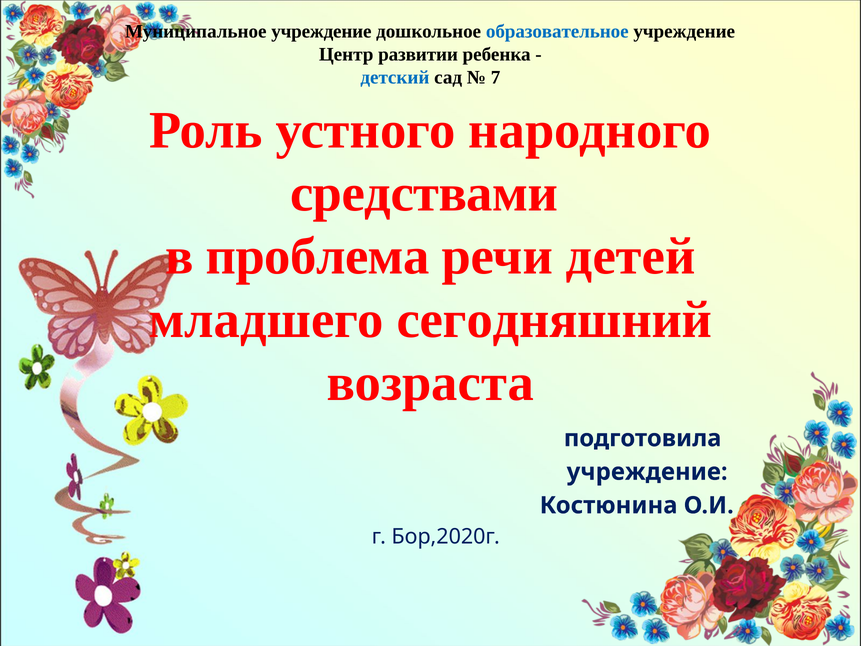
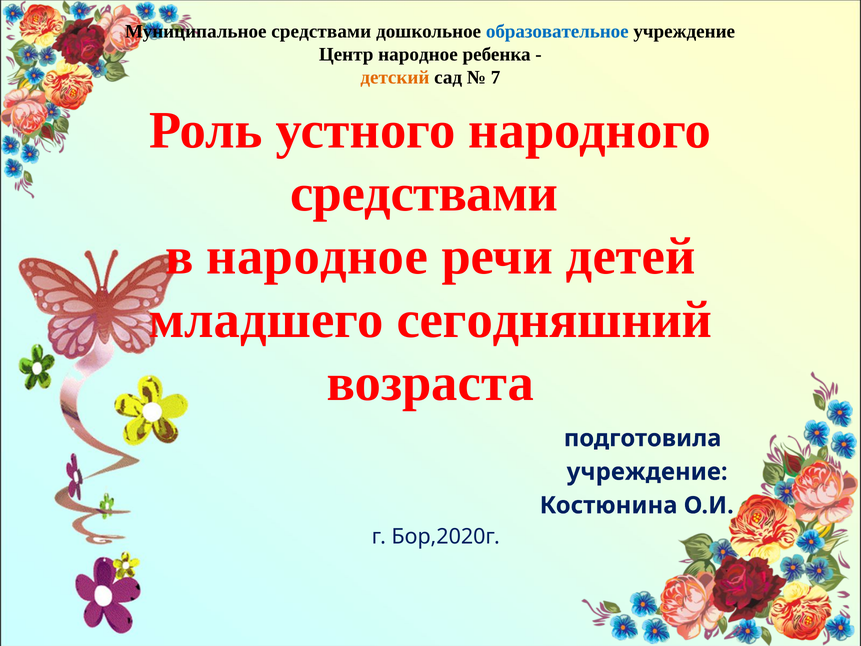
Муниципальное учреждение: учреждение -> средствами
Центр развитии: развитии -> народное
детский colour: blue -> orange
в проблема: проблема -> народное
